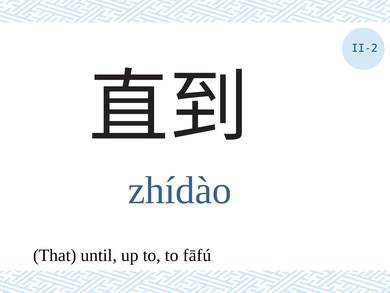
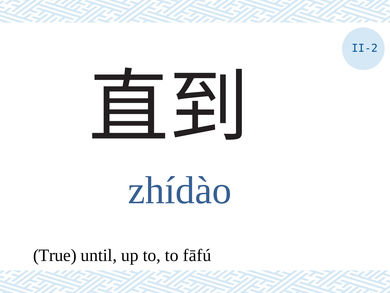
That: That -> True
